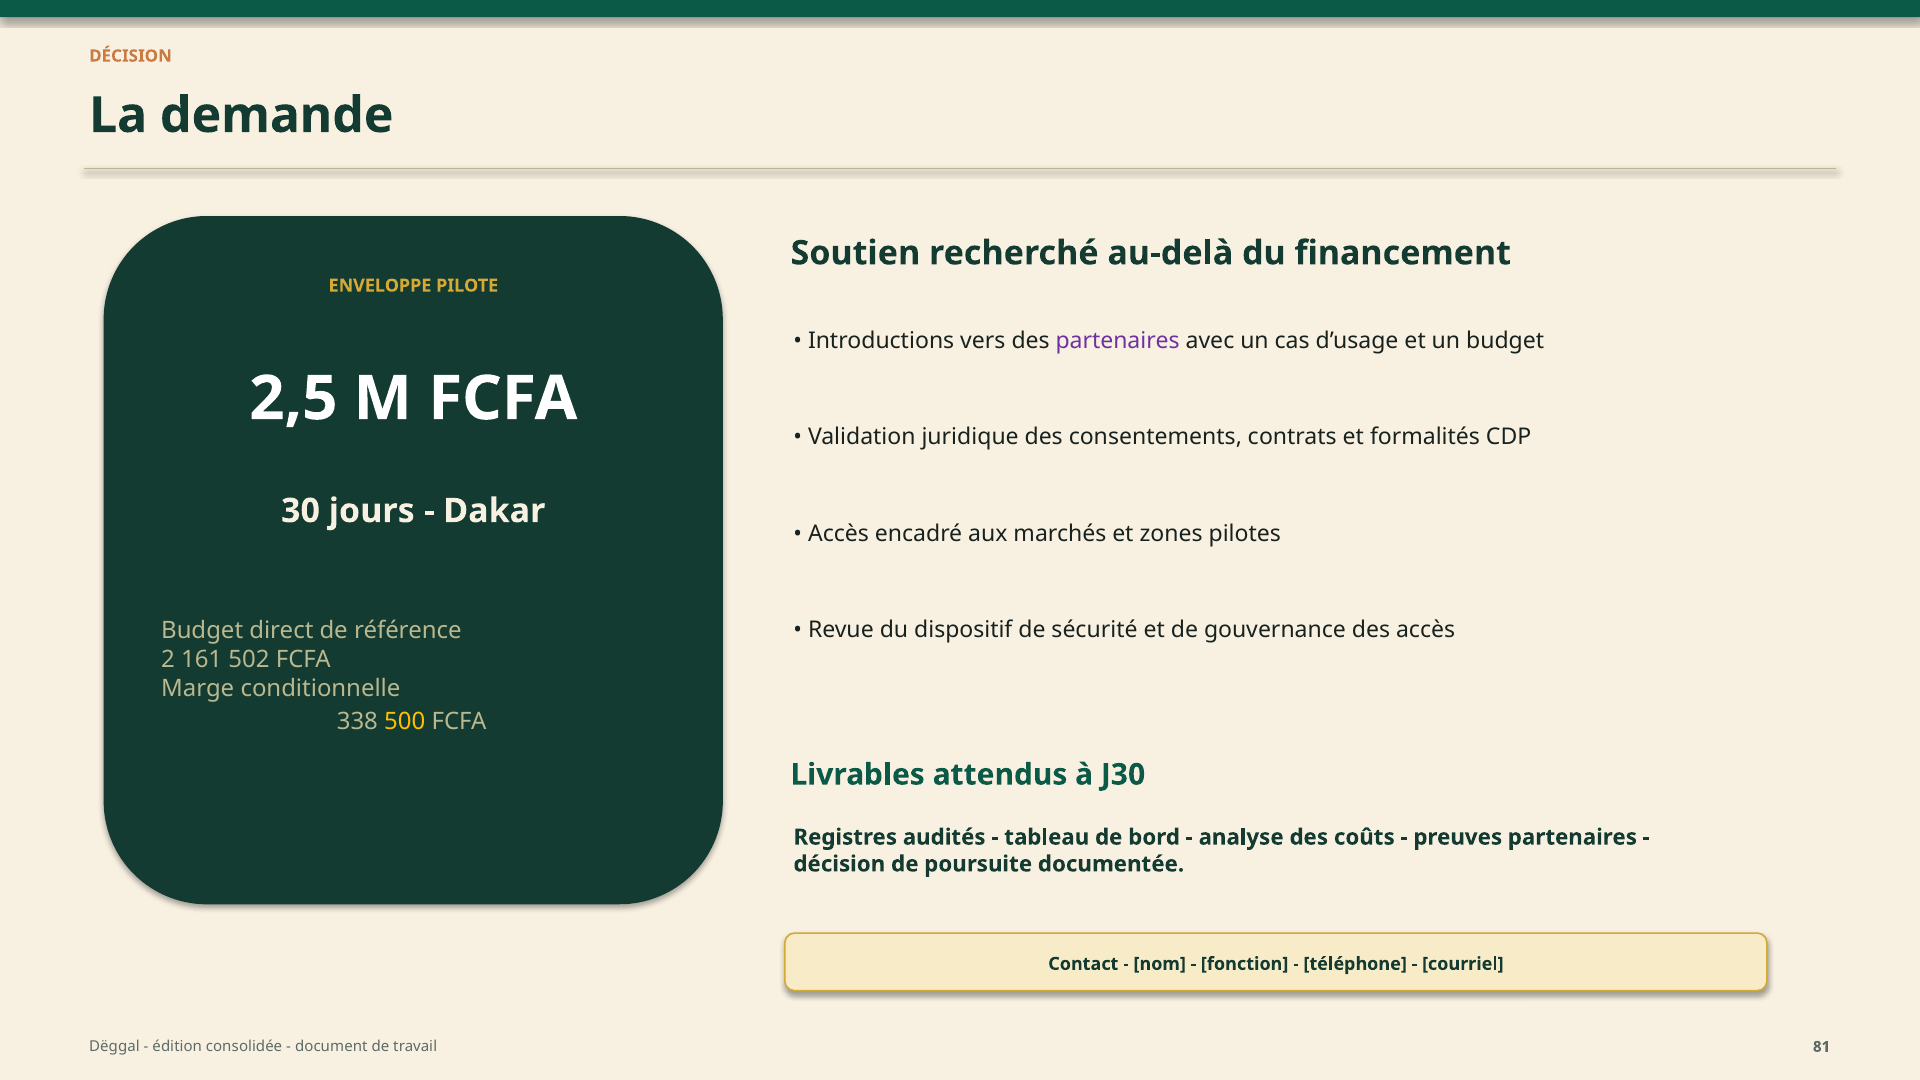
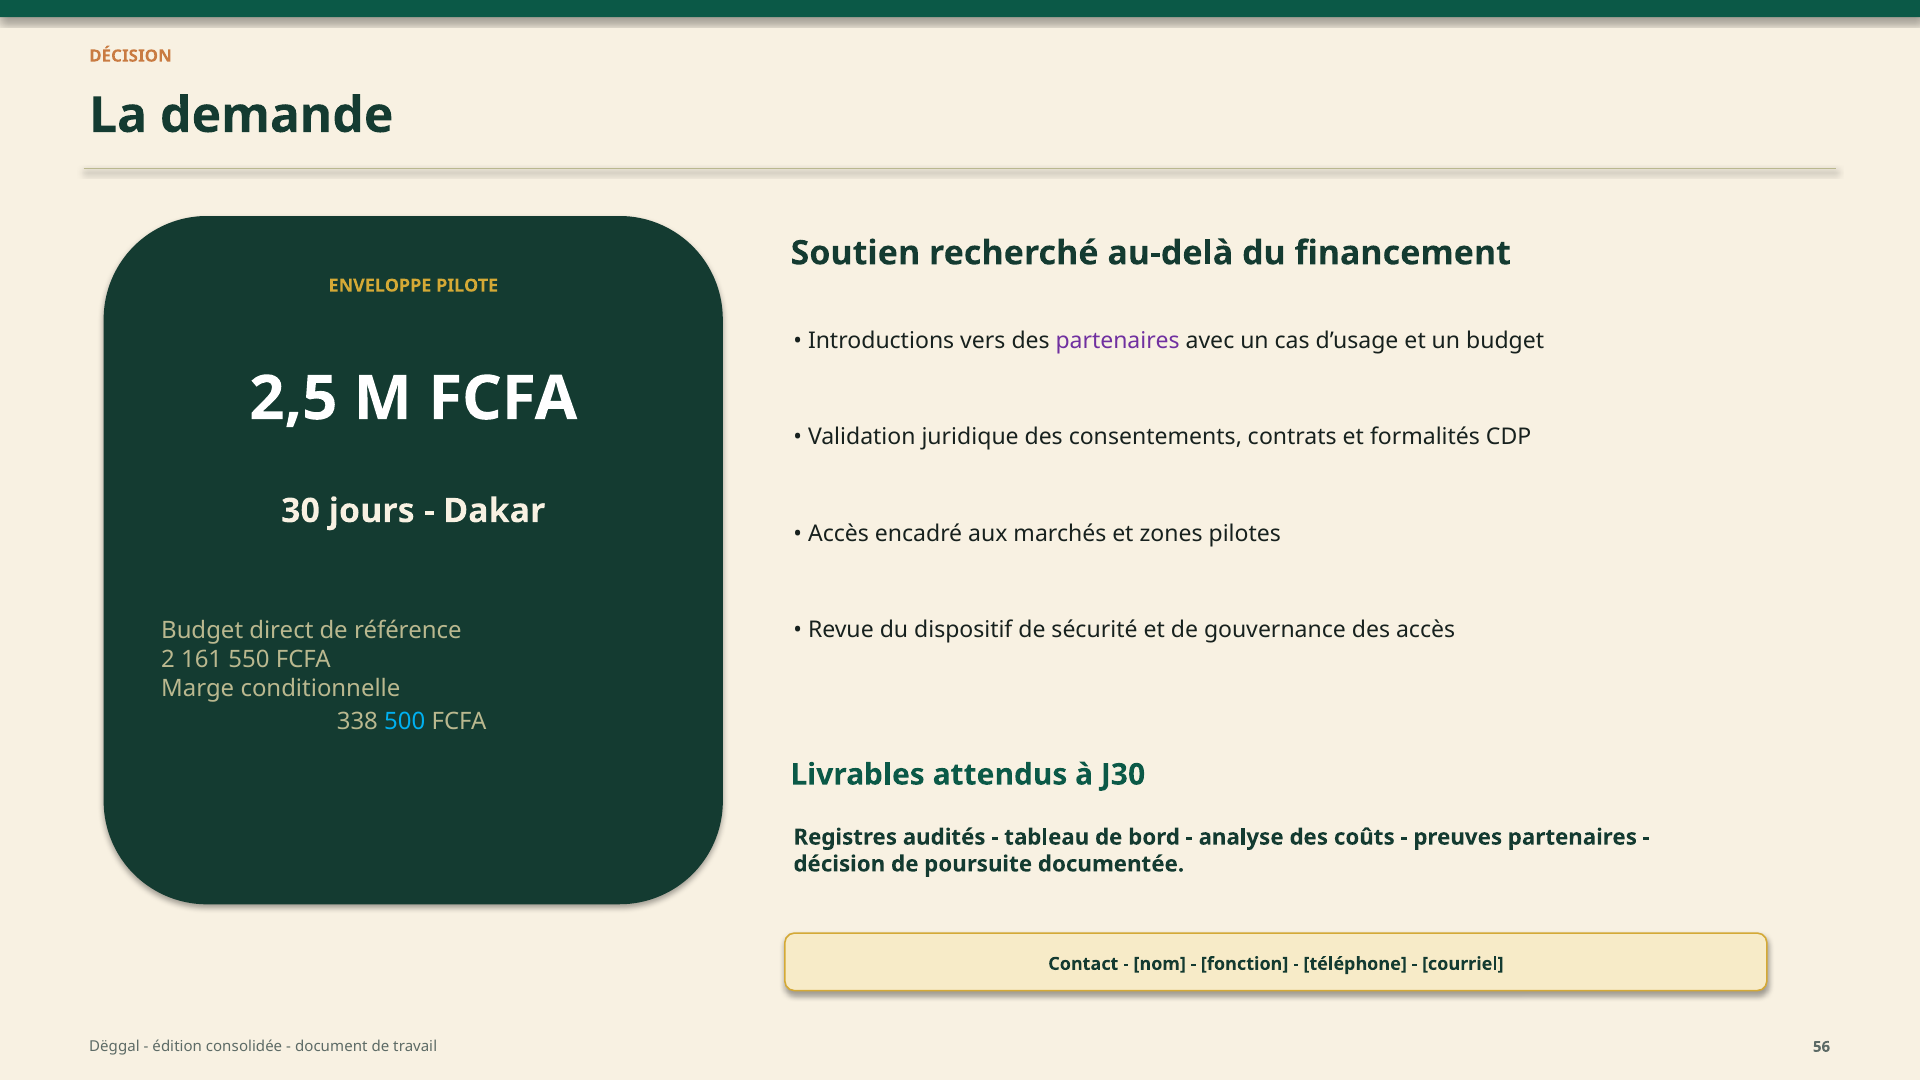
502: 502 -> 550
500 colour: yellow -> light blue
81: 81 -> 56
